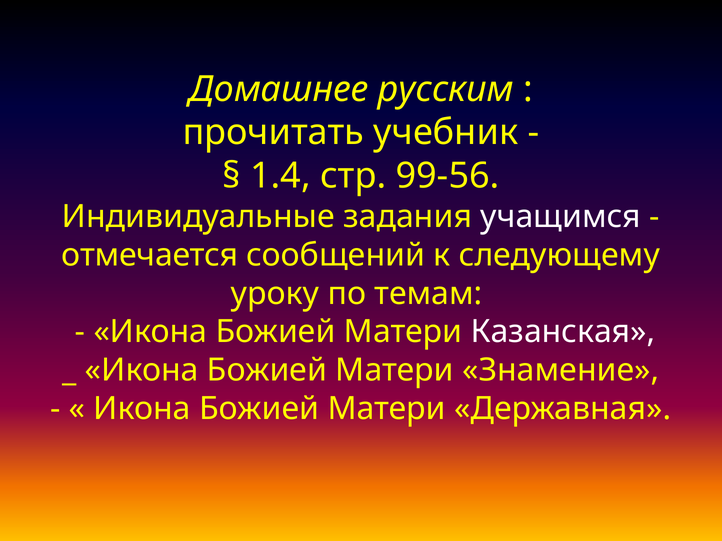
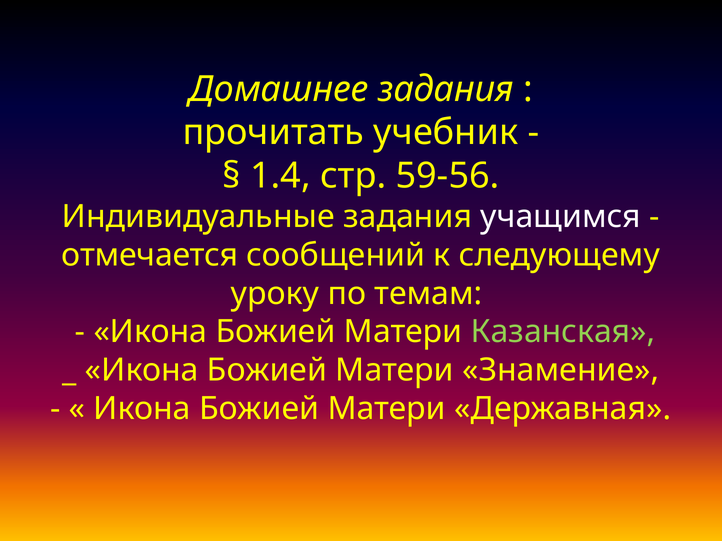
Домашнее русским: русским -> задания
99-56: 99-56 -> 59-56
Казанская colour: white -> light green
